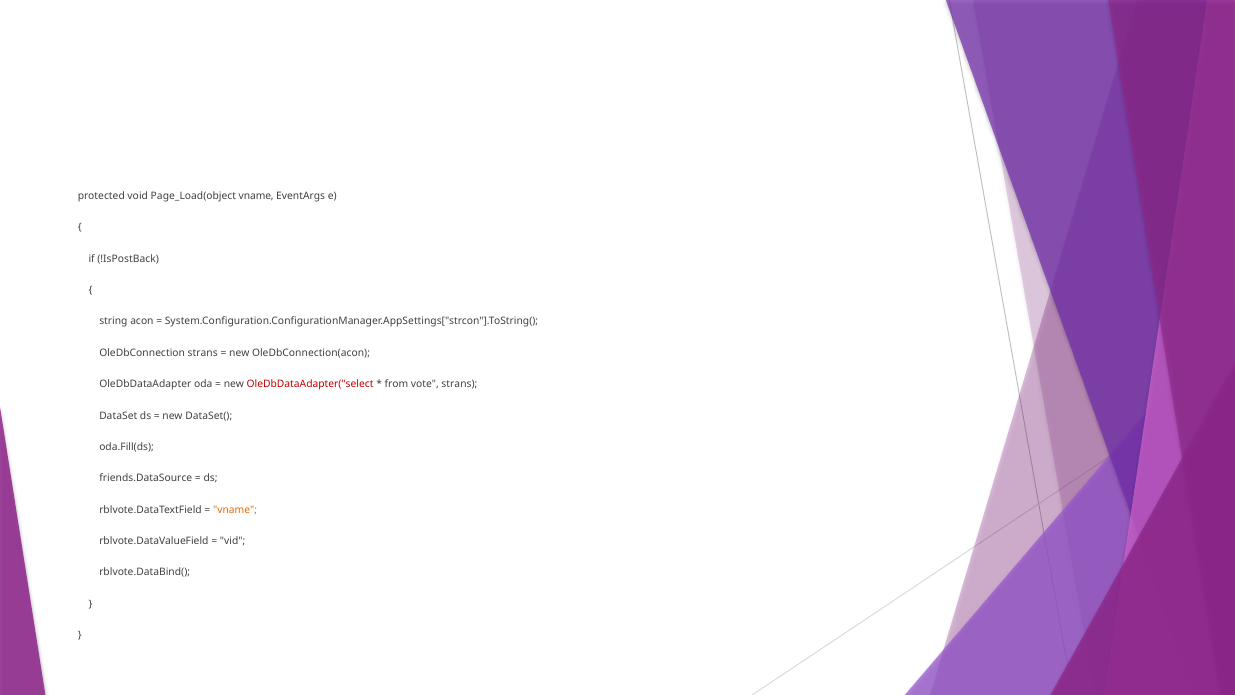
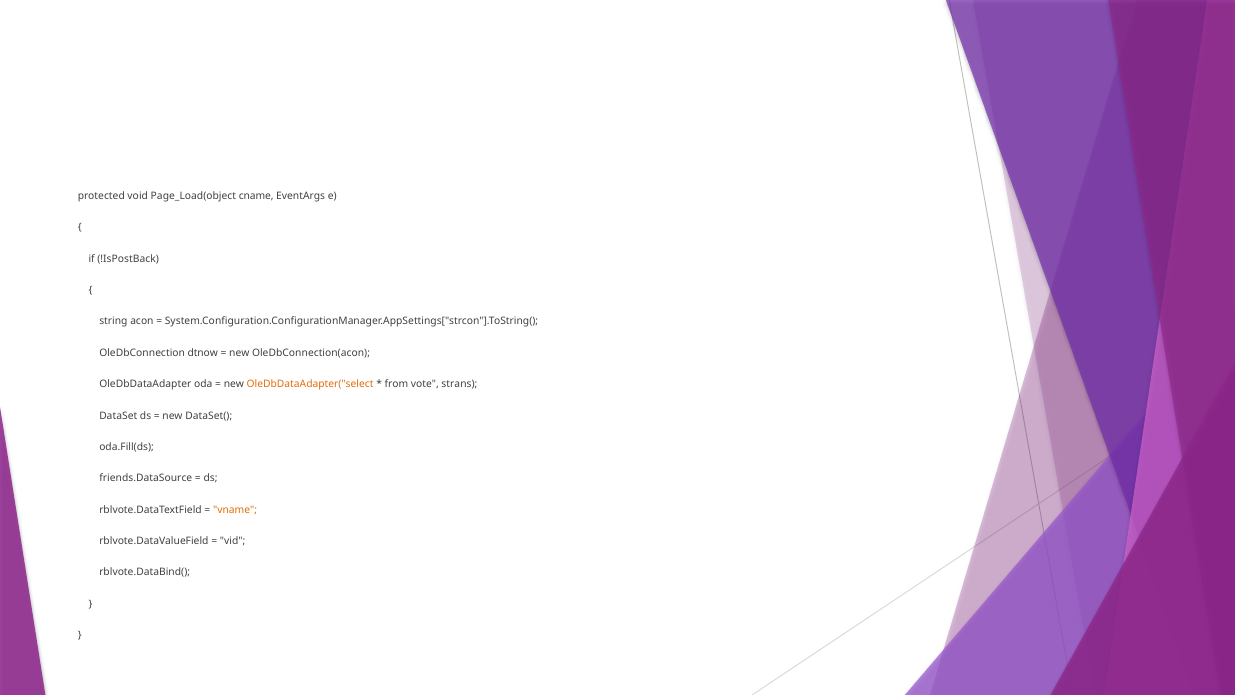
Page_Load(object vname: vname -> cname
OleDbConnection strans: strans -> dtnow
OleDbDataAdapter("select colour: red -> orange
